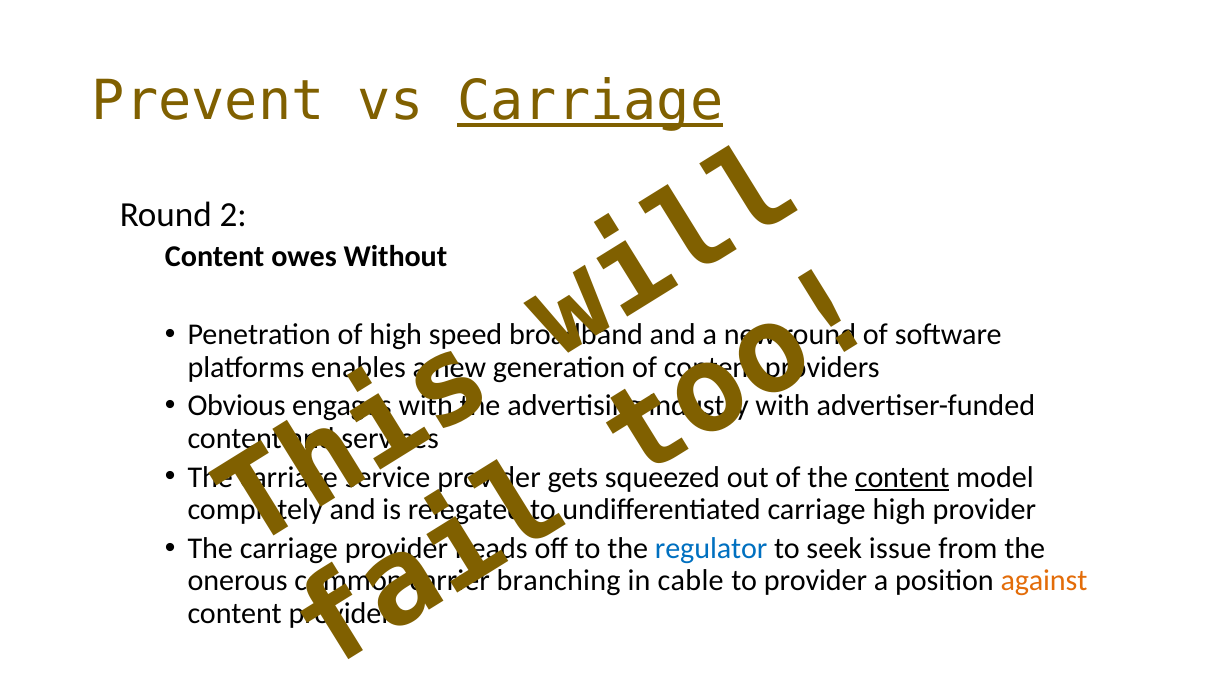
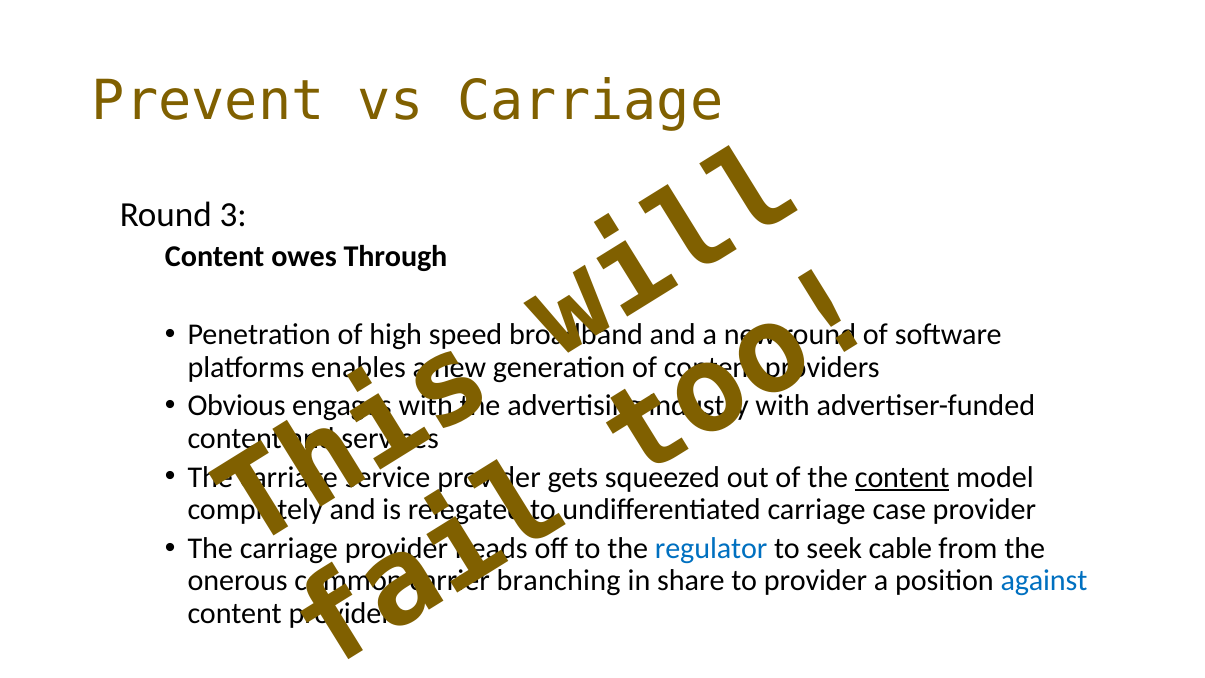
Carriage at (590, 101) underline: present -> none
2: 2 -> 3
Without: Without -> Through
carriage high: high -> case
issue: issue -> cable
cable: cable -> share
against colour: orange -> blue
